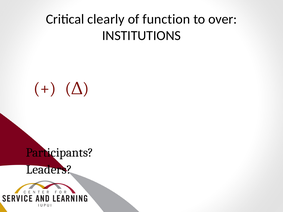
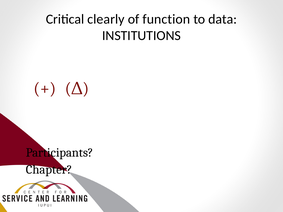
over: over -> data
Leaders: Leaders -> Chapter
